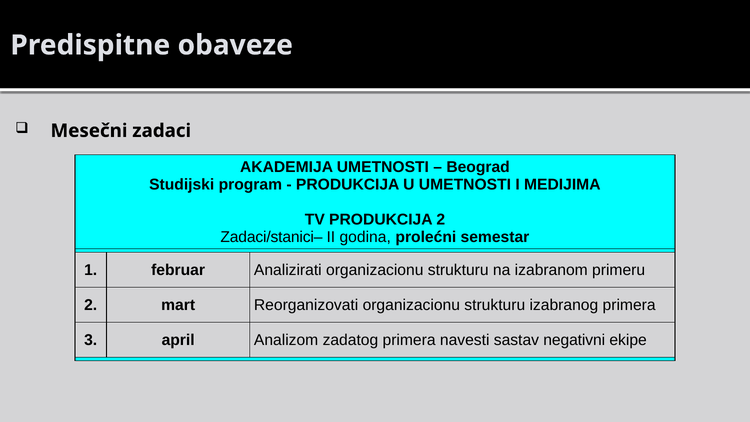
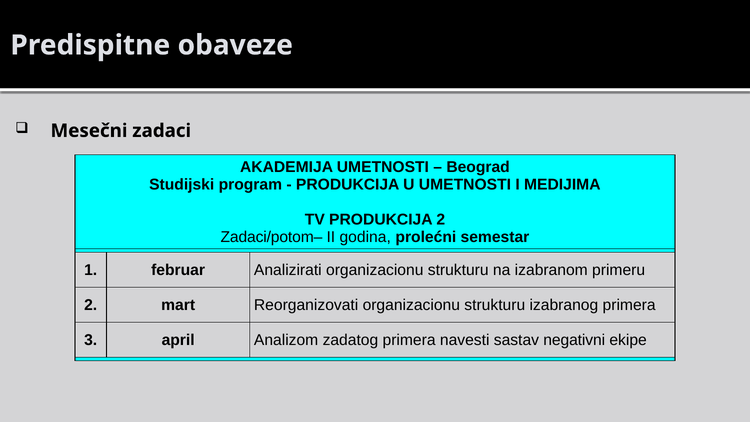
Zadaci/stanici–: Zadaci/stanici– -> Zadaci/potom–
